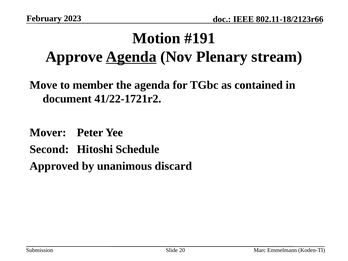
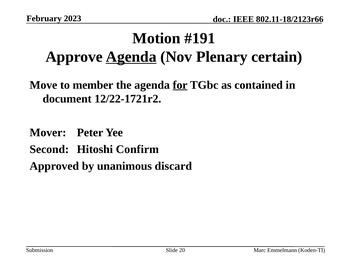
stream: stream -> certain
for underline: none -> present
41/22-1721r2: 41/22-1721r2 -> 12/22-1721r2
Schedule: Schedule -> Confirm
